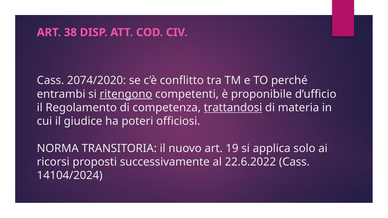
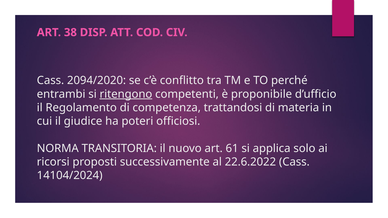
2074/2020: 2074/2020 -> 2094/2020
trattandosi underline: present -> none
19: 19 -> 61
